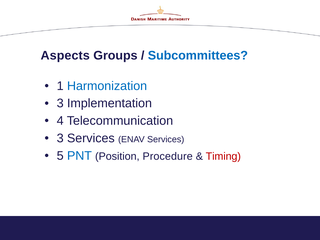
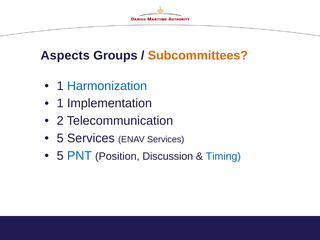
Subcommittees colour: blue -> orange
3 at (60, 103): 3 -> 1
4: 4 -> 2
3 at (60, 138): 3 -> 5
Procedure: Procedure -> Discussion
Timing colour: red -> blue
